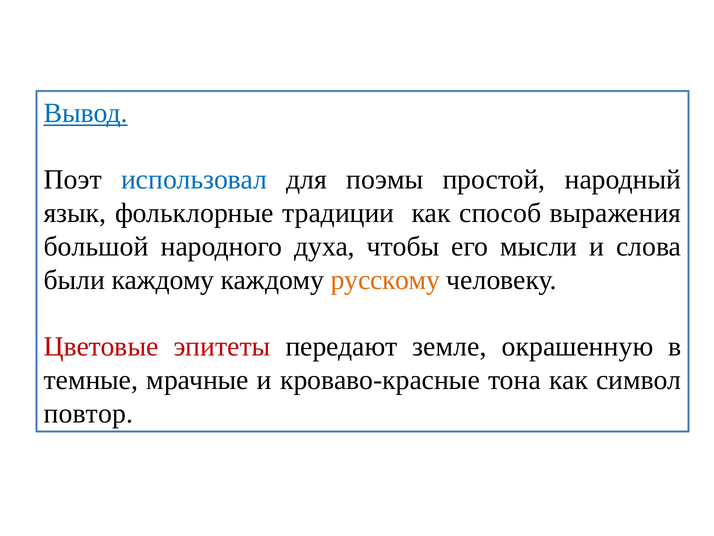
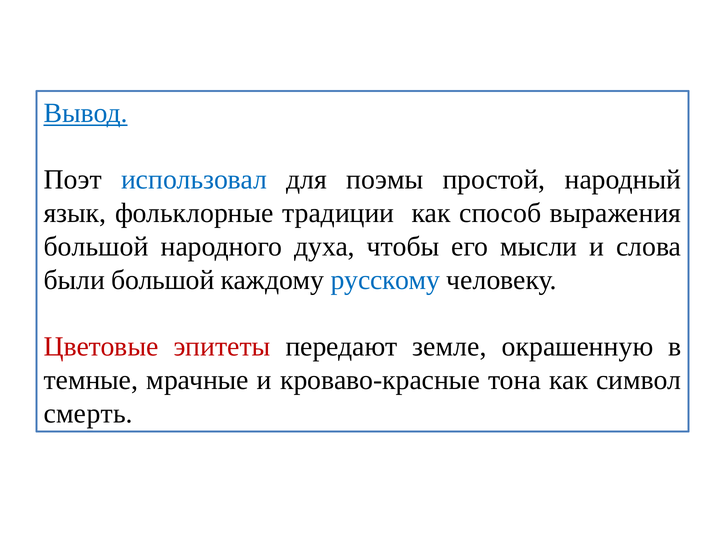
были каждому: каждому -> большой
русскому colour: orange -> blue
повтор: повтор -> смерть
